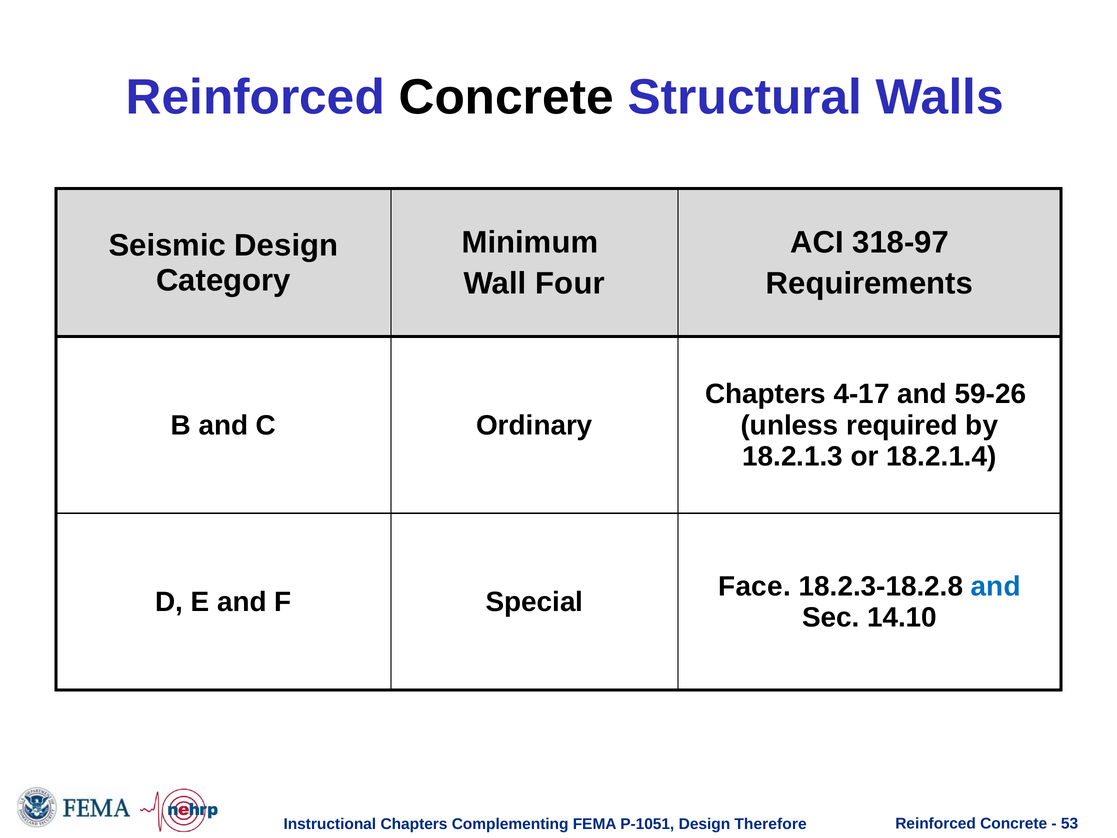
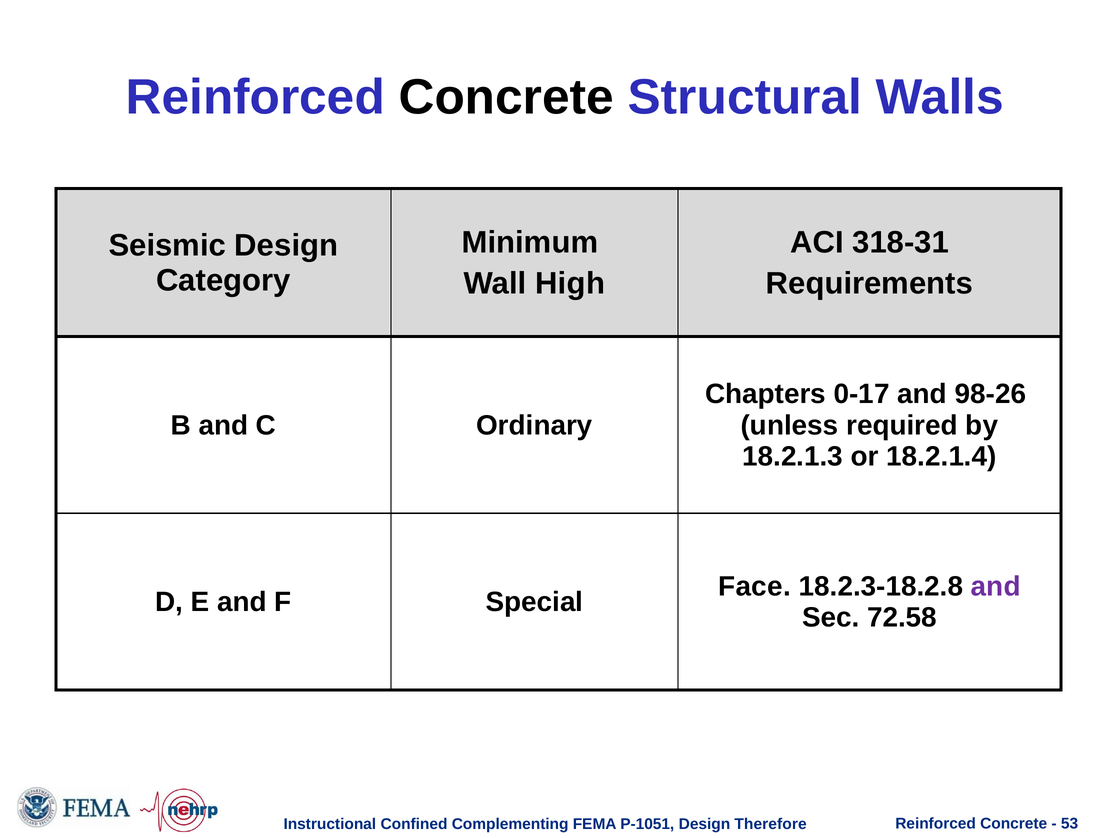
318-97: 318-97 -> 318-31
Four: Four -> High
4-17: 4-17 -> 0-17
59-26: 59-26 -> 98-26
and at (996, 586) colour: blue -> purple
14.10: 14.10 -> 72.58
Instructional Chapters: Chapters -> Confined
